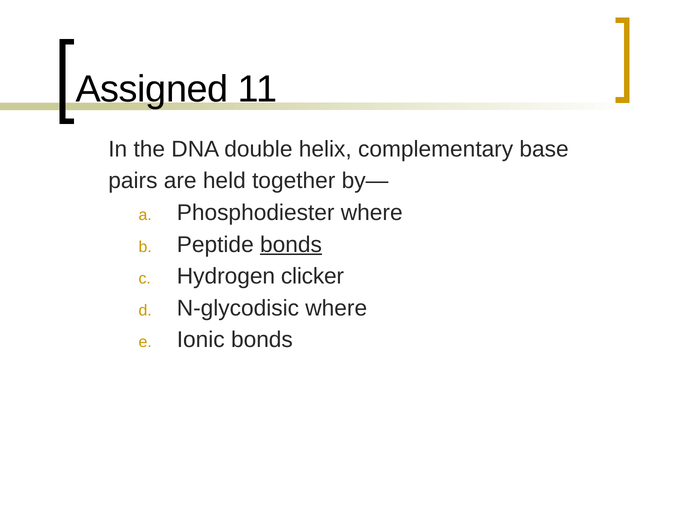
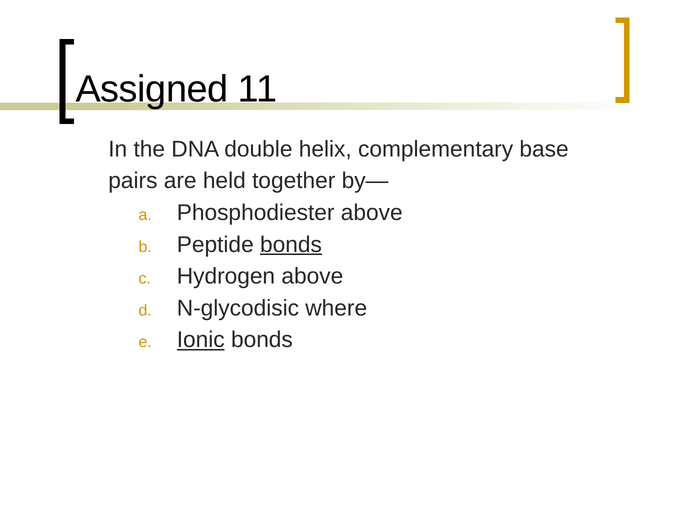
Phosphodiester where: where -> above
Hydrogen clicker: clicker -> above
Ionic underline: none -> present
